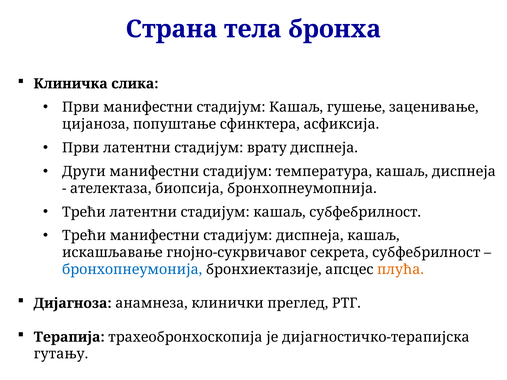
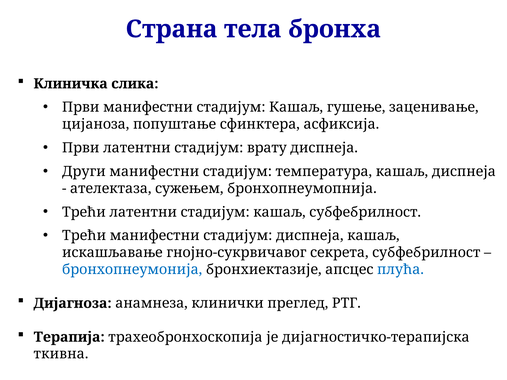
биопсија: биопсија -> сужењем
плућа colour: orange -> blue
гутању: гутању -> ткивна
